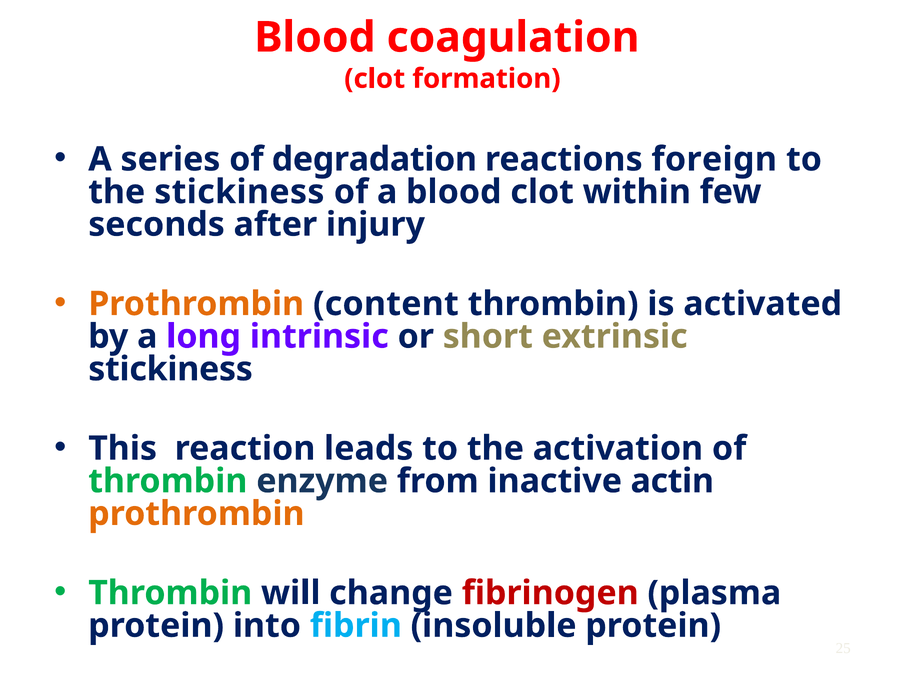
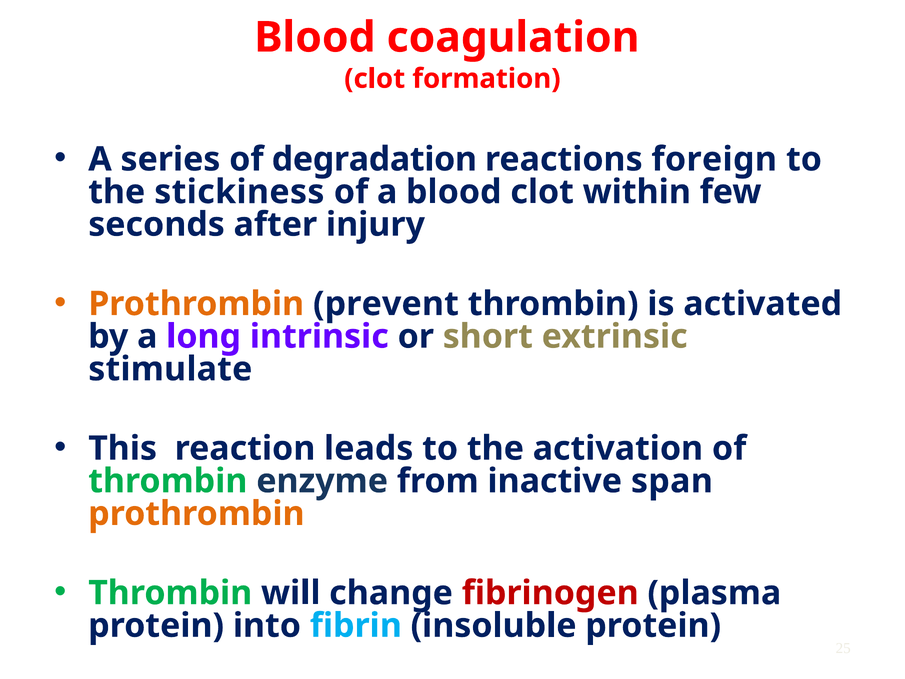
content: content -> prevent
stickiness at (171, 369): stickiness -> stimulate
actin: actin -> span
